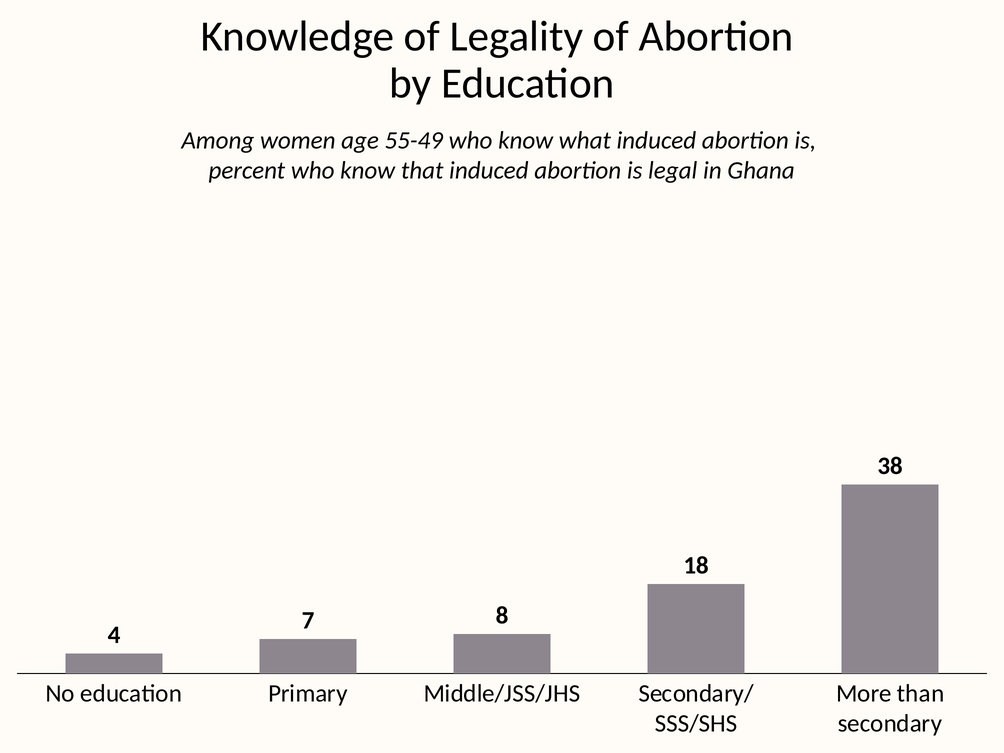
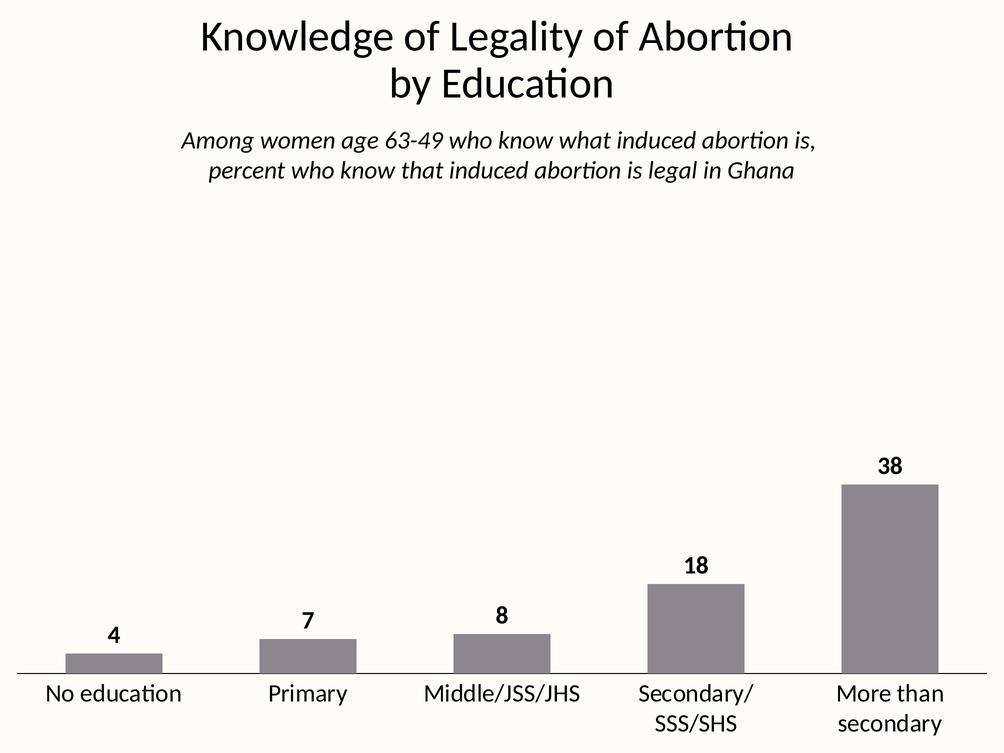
55-49: 55-49 -> 63-49
